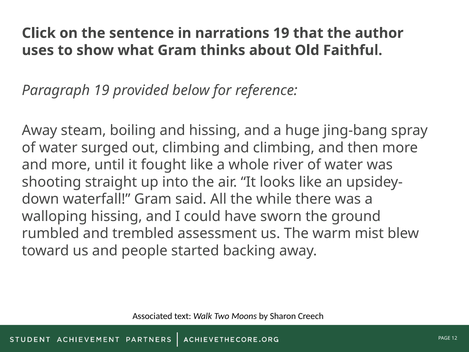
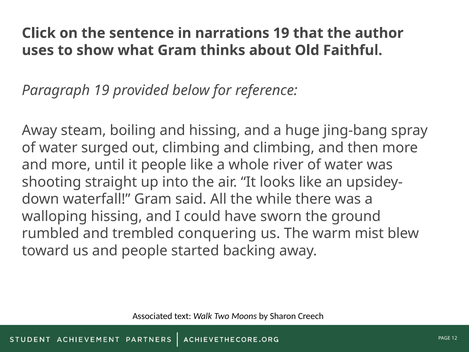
it fought: fought -> people
assessment: assessment -> conquering
